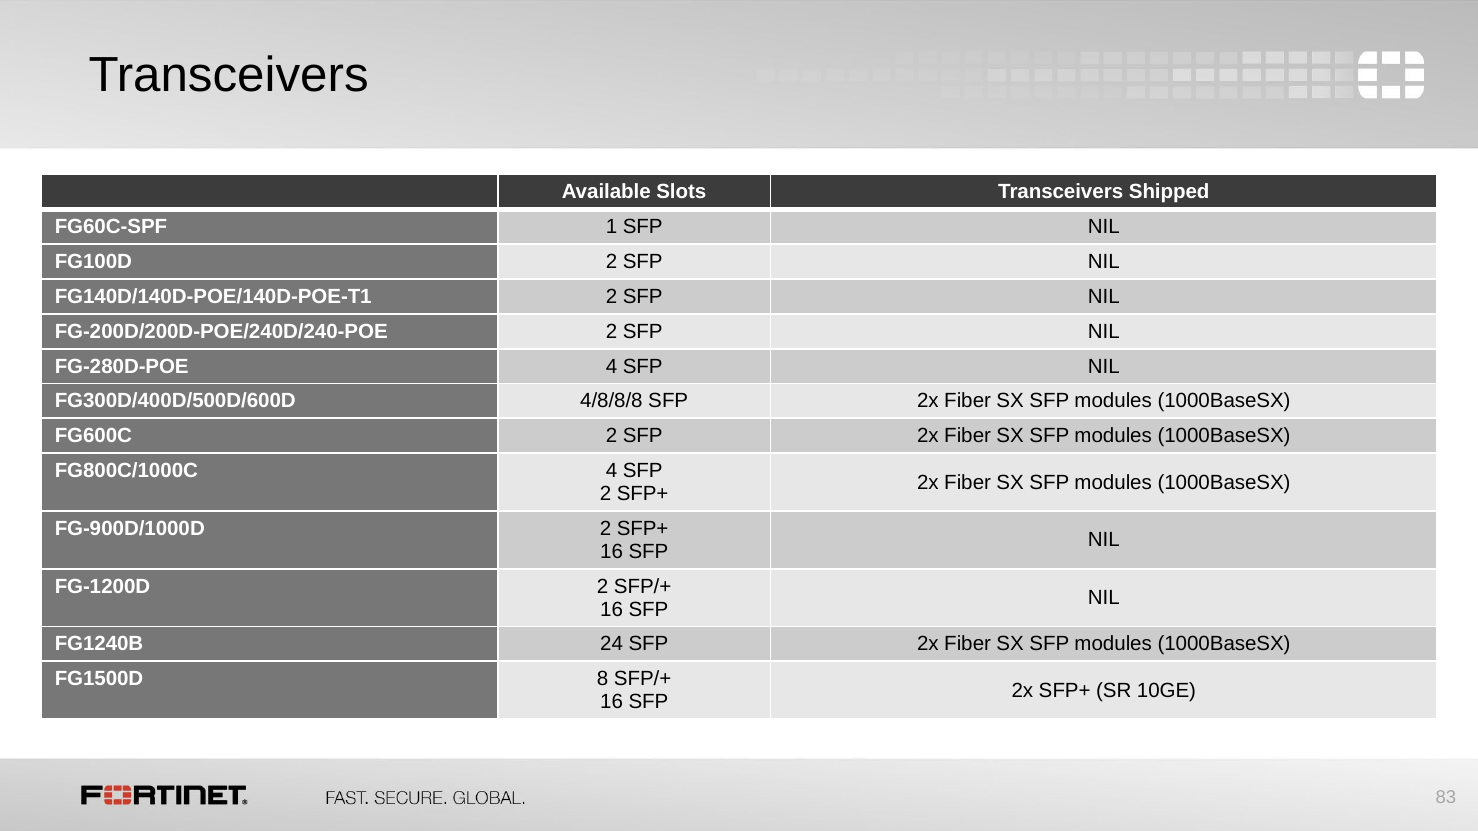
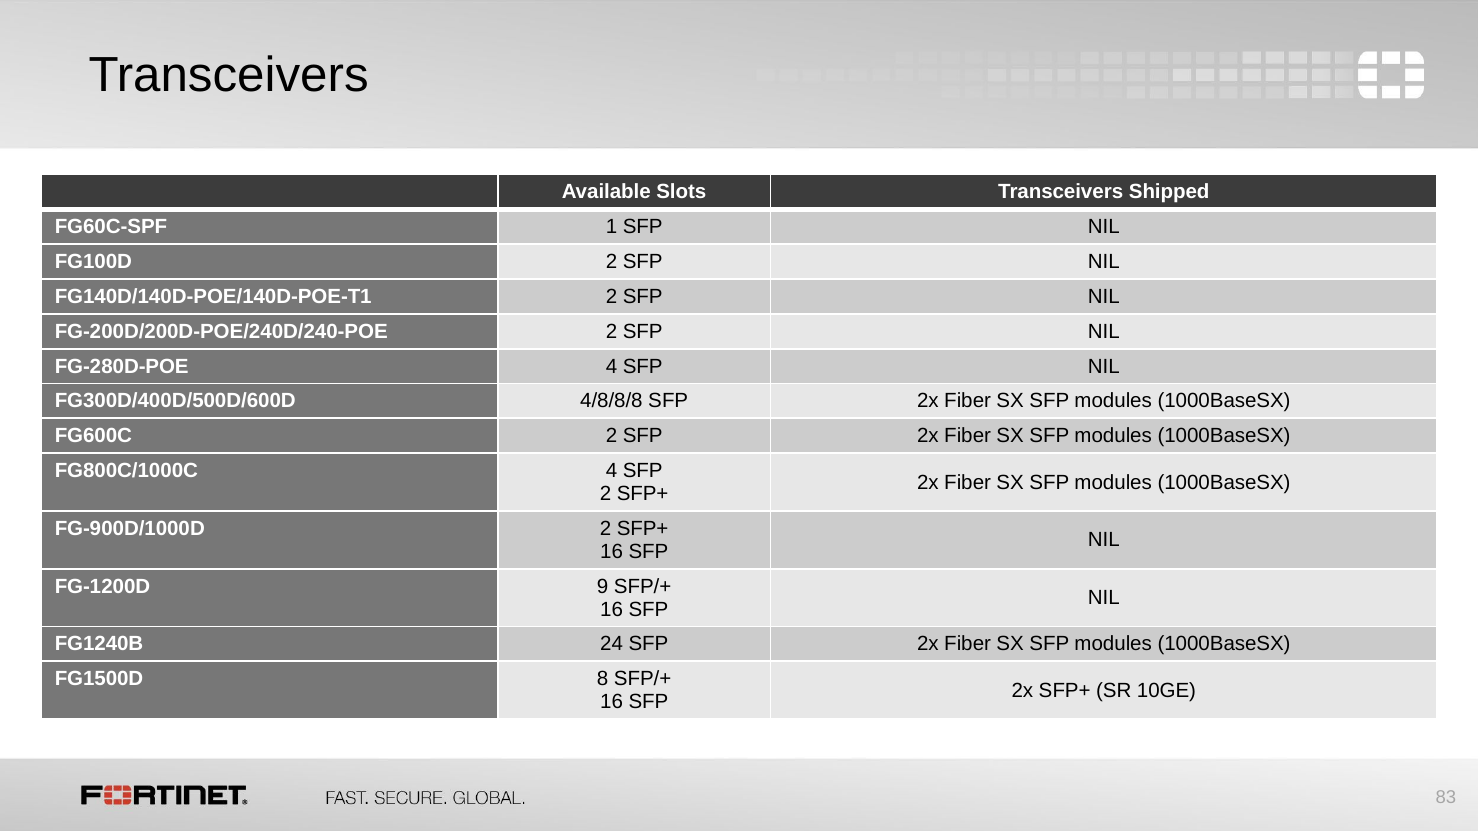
FG-1200D 2: 2 -> 9
